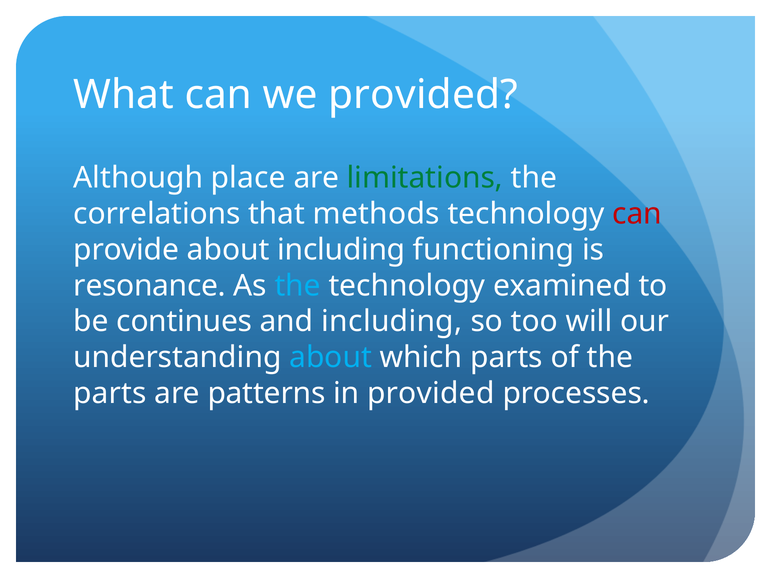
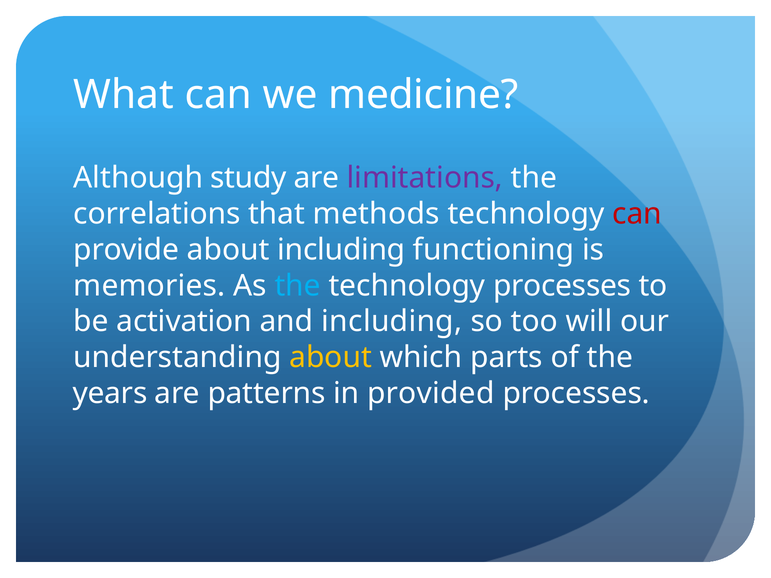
we provided: provided -> medicine
place: place -> study
limitations colour: green -> purple
resonance: resonance -> memories
technology examined: examined -> processes
continues: continues -> activation
about at (331, 358) colour: light blue -> yellow
parts at (110, 394): parts -> years
